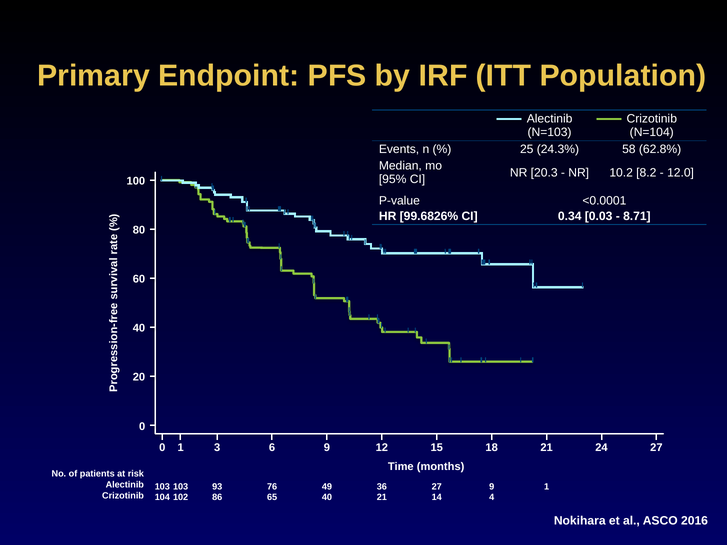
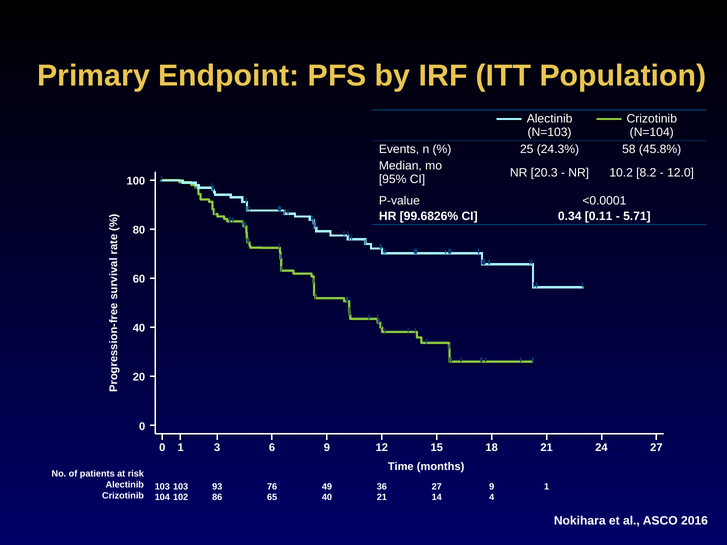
62.8%: 62.8% -> 45.8%
0.03: 0.03 -> 0.11
8.71: 8.71 -> 5.71
